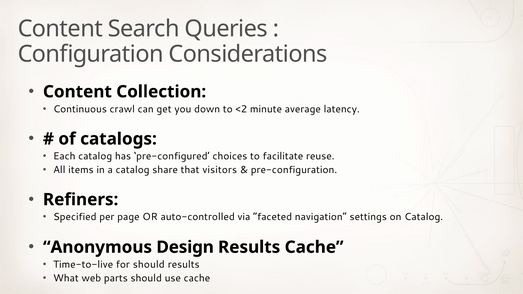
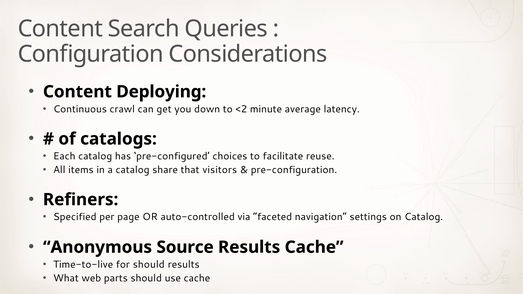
Collection: Collection -> Deploying
Design: Design -> Source
